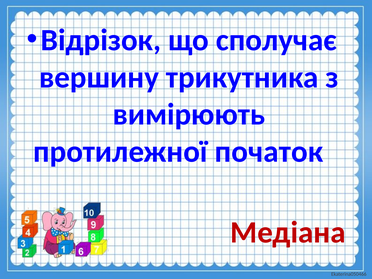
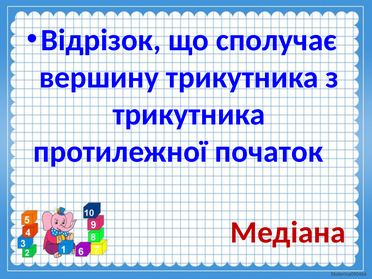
вимірюють at (189, 114): вимірюють -> трикутника
